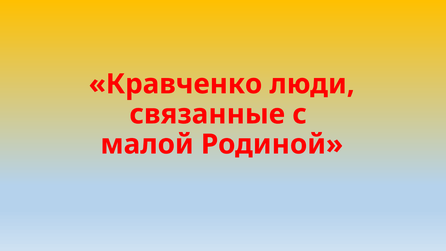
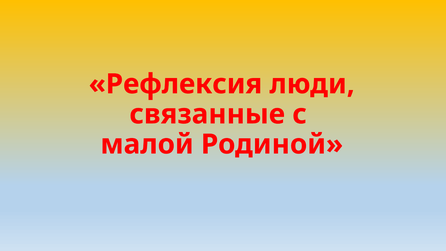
Кравченко: Кравченко -> Рефлексия
